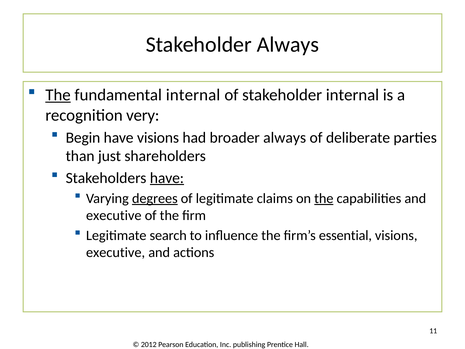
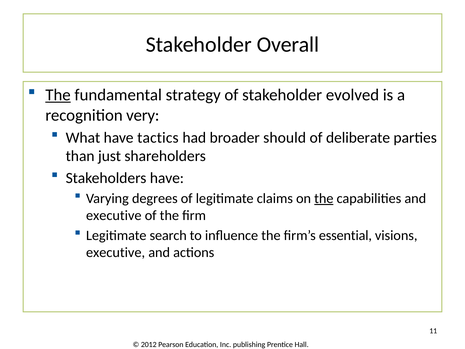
Stakeholder Always: Always -> Overall
fundamental internal: internal -> strategy
stakeholder internal: internal -> evolved
Begin: Begin -> What
have visions: visions -> tactics
broader always: always -> should
have at (167, 178) underline: present -> none
degrees underline: present -> none
